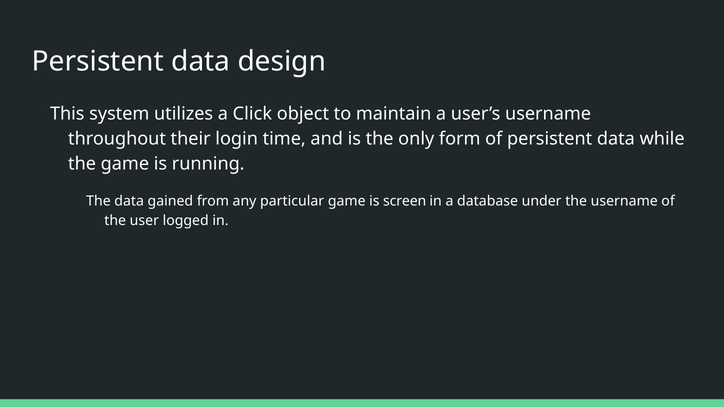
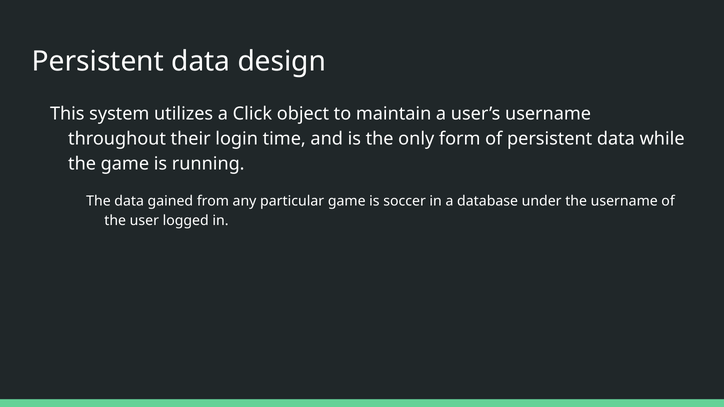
screen: screen -> soccer
